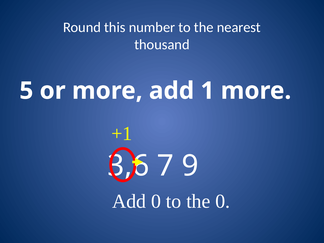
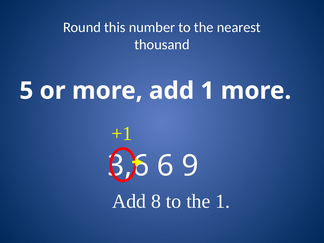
7: 7 -> 6
Add 0: 0 -> 8
the 0: 0 -> 1
